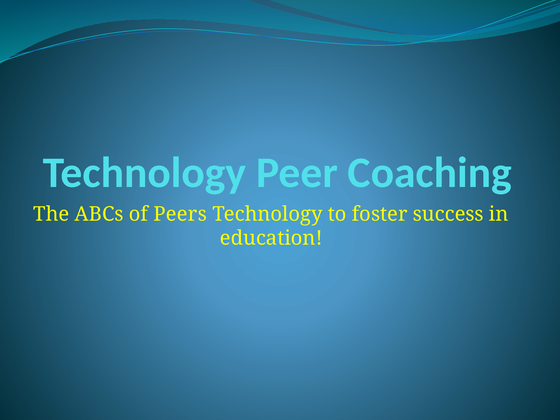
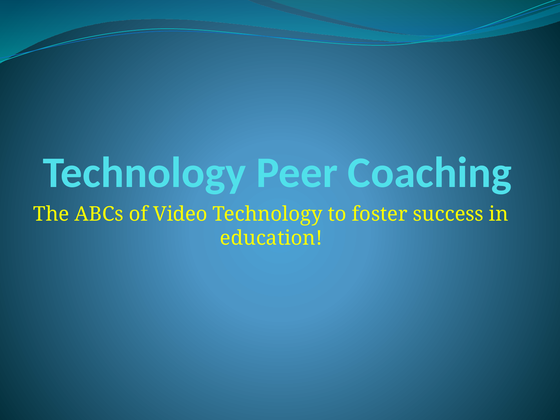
Peers: Peers -> Video
